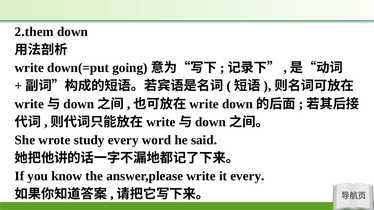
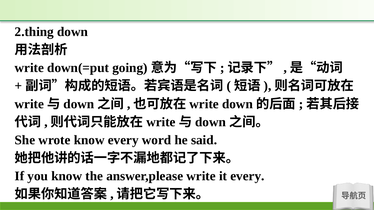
2.them: 2.them -> 2.thing
wrote study: study -> know
